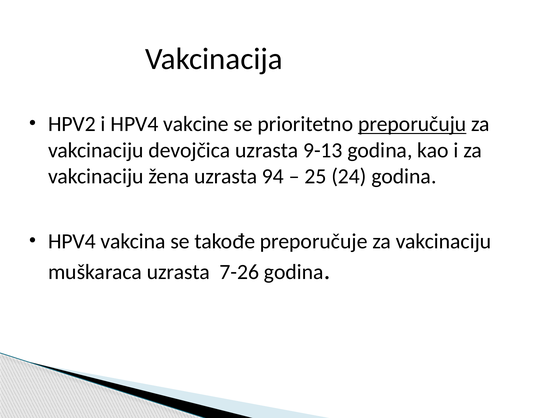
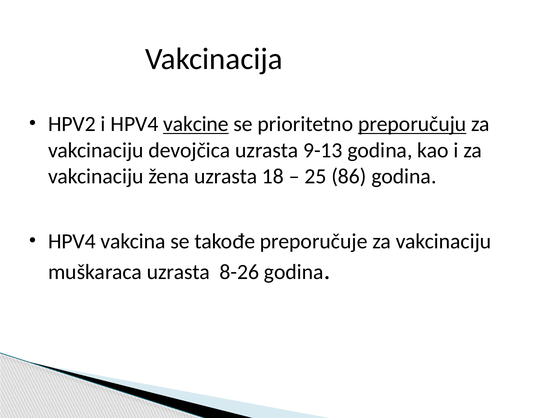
vakcine underline: none -> present
94: 94 -> 18
24: 24 -> 86
7-26: 7-26 -> 8-26
